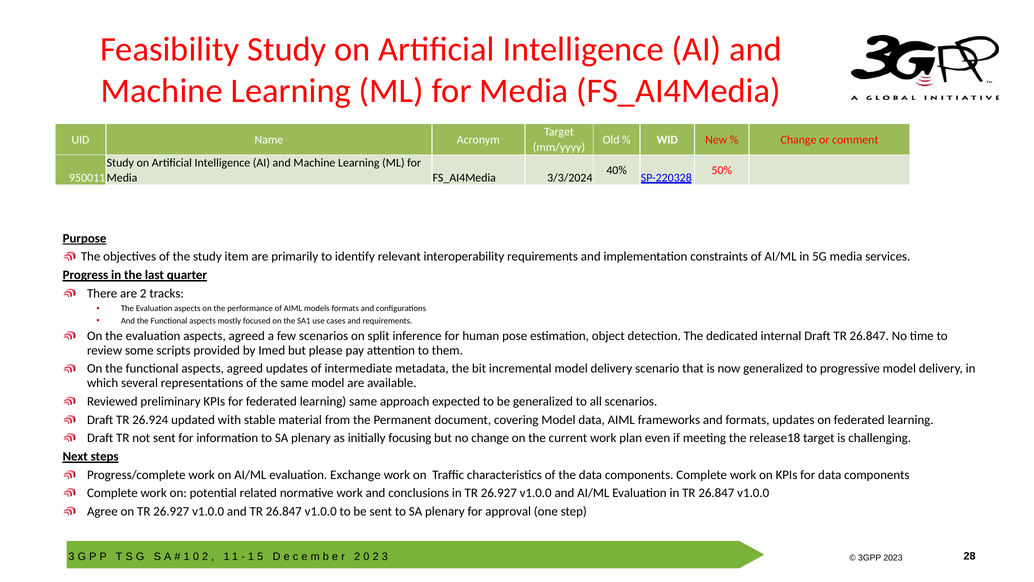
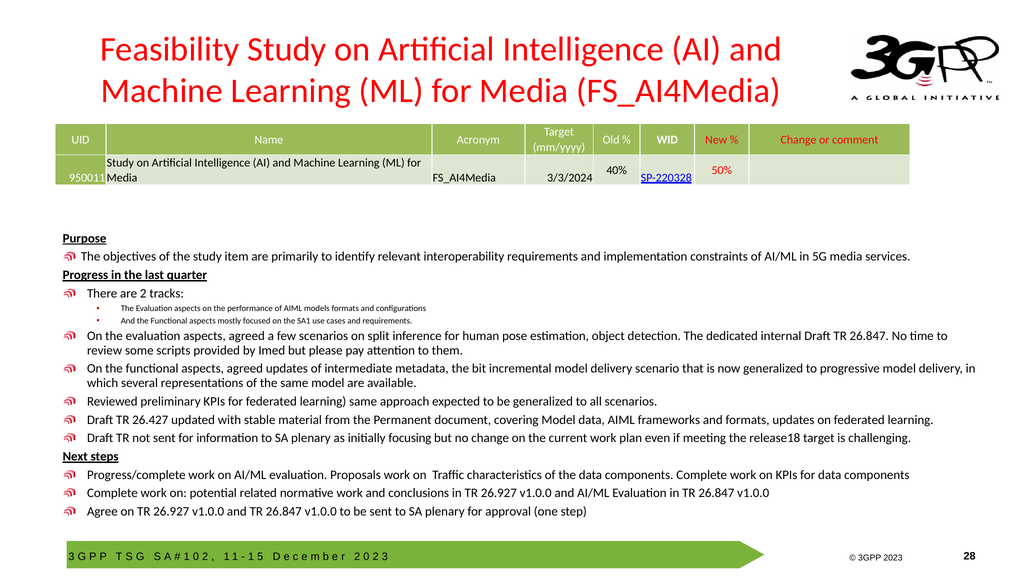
26.924: 26.924 -> 26.427
Exchange: Exchange -> Proposals
